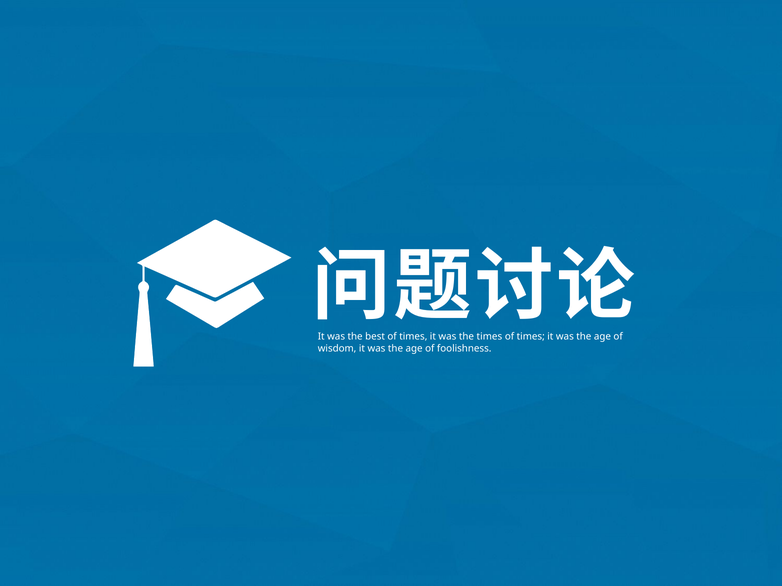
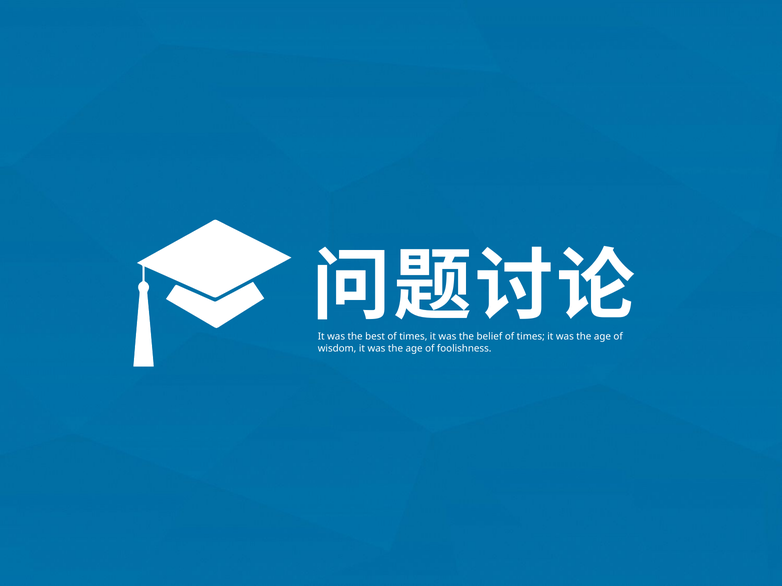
the times: times -> belief
